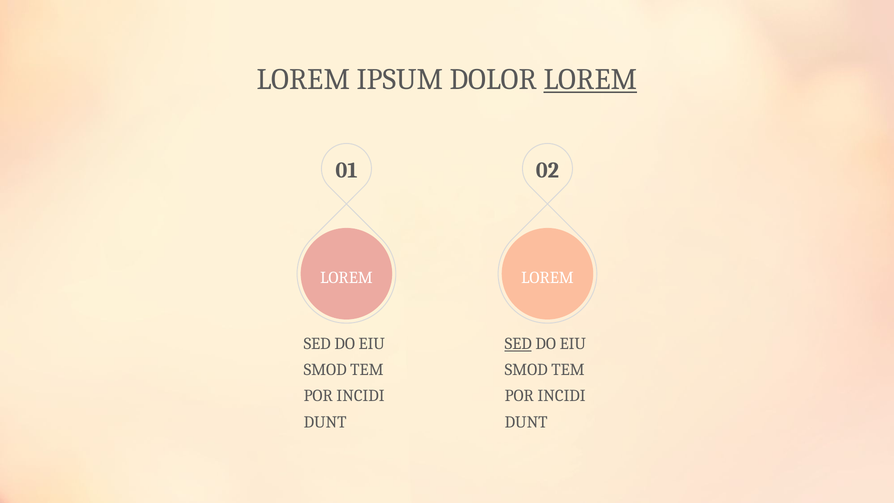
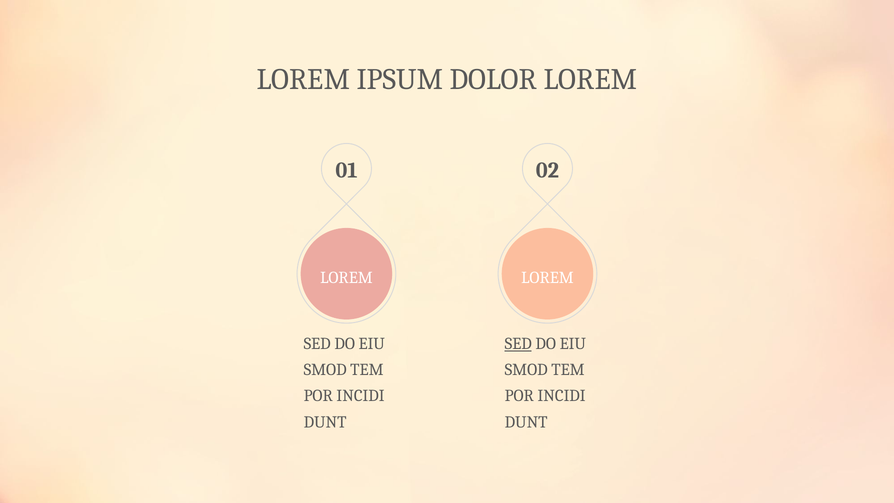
LOREM at (590, 79) underline: present -> none
